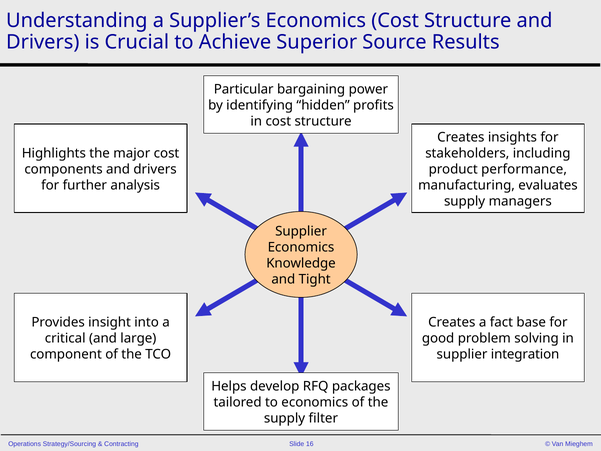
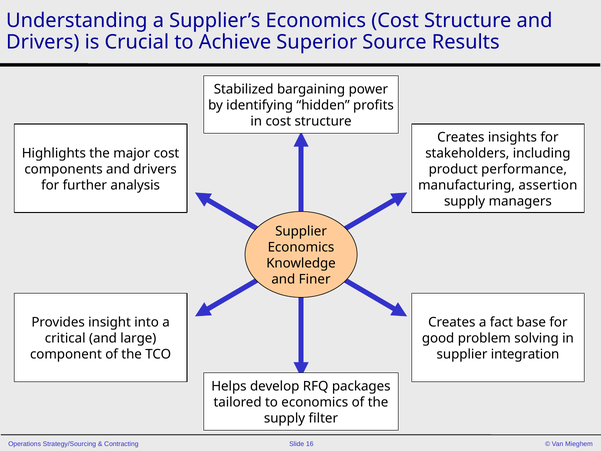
Particular: Particular -> Stabilized
evaluates: evaluates -> assertion
Tight: Tight -> Finer
